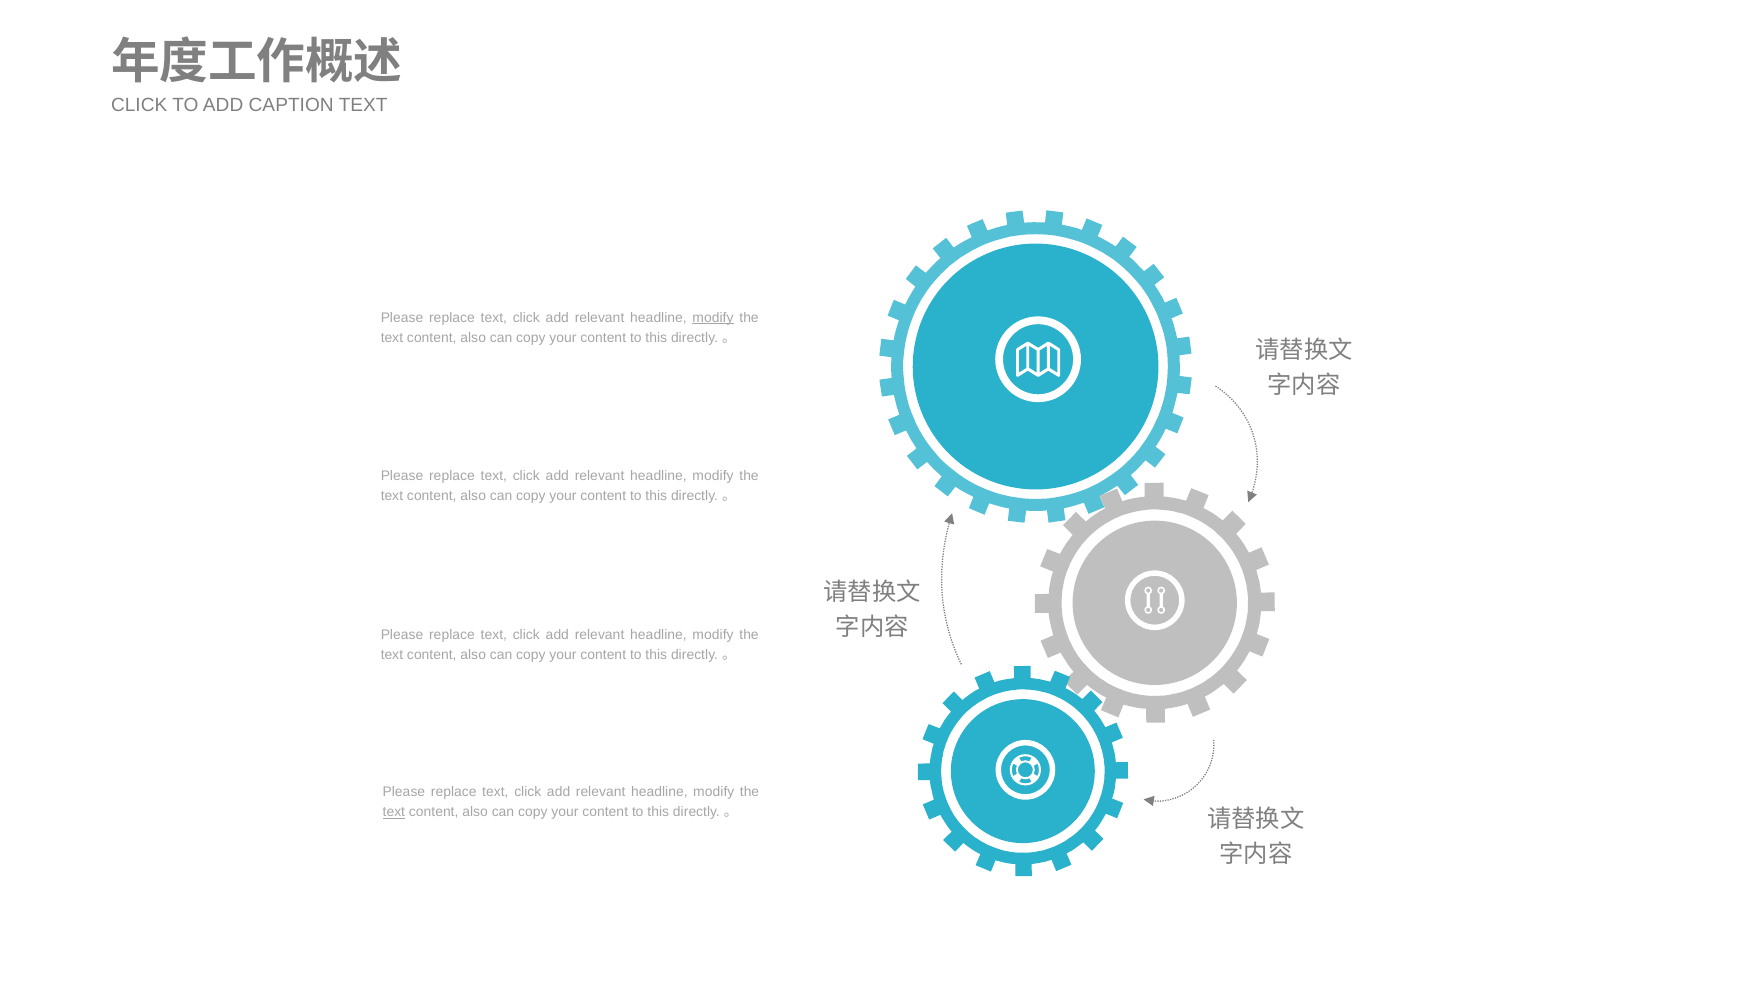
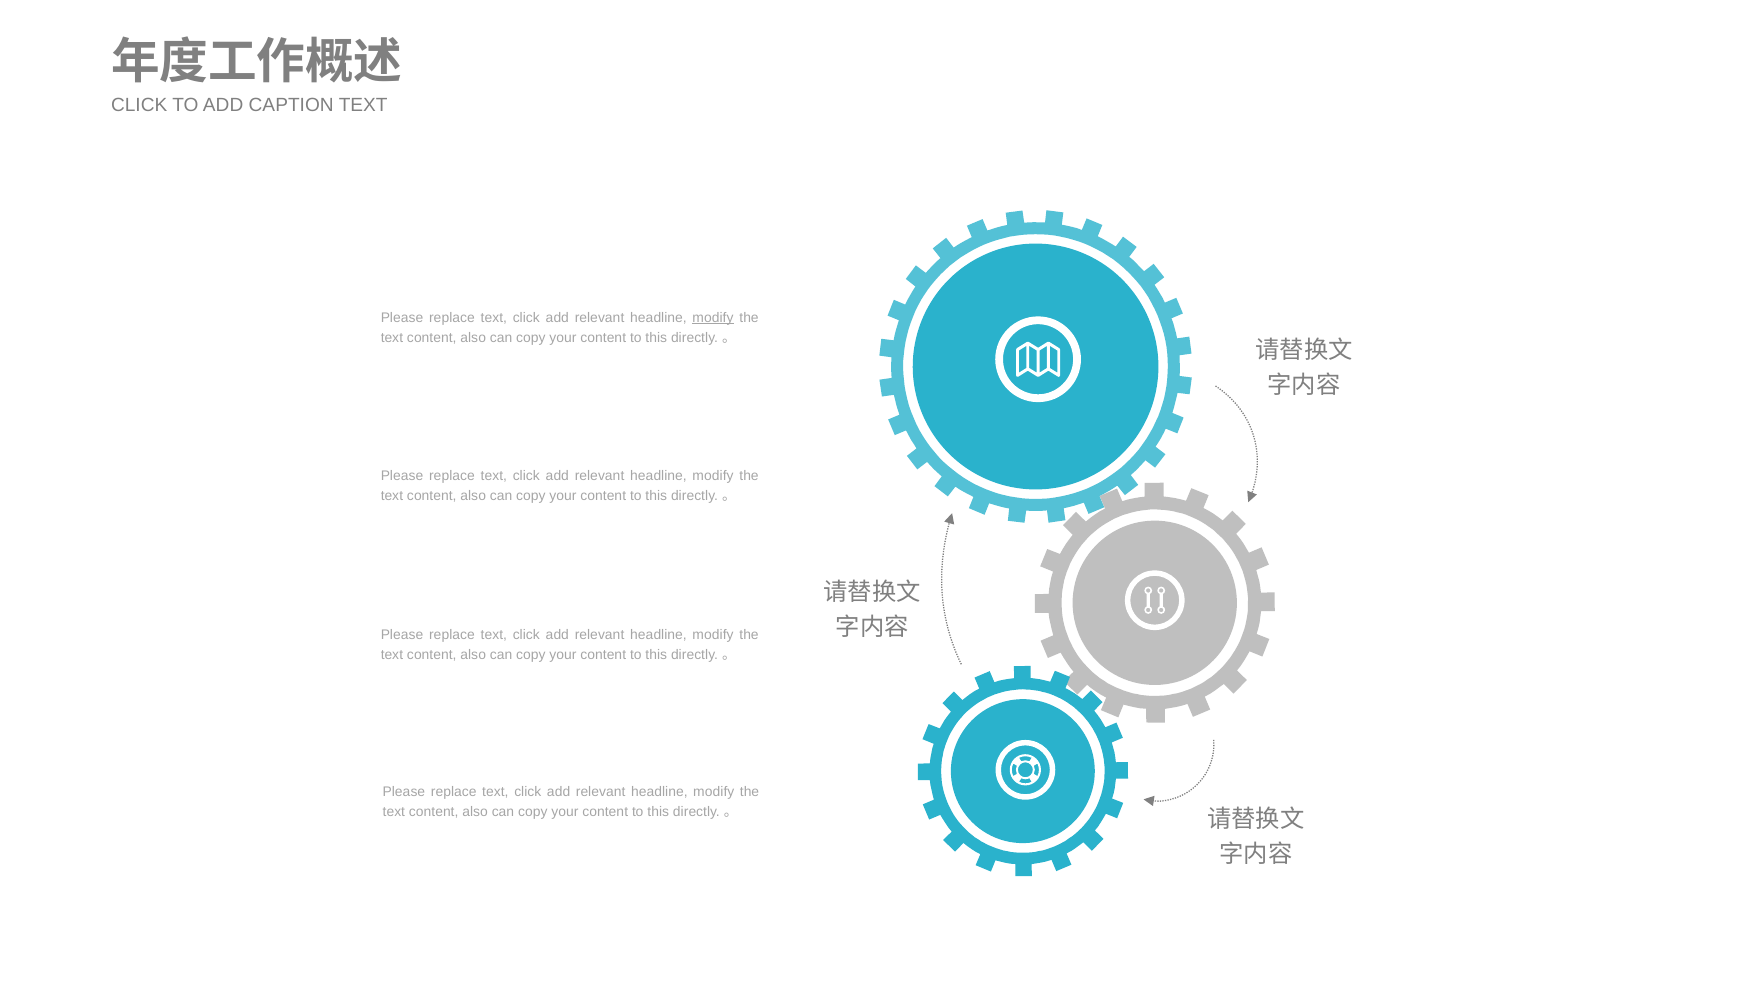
text at (394, 812) underline: present -> none
